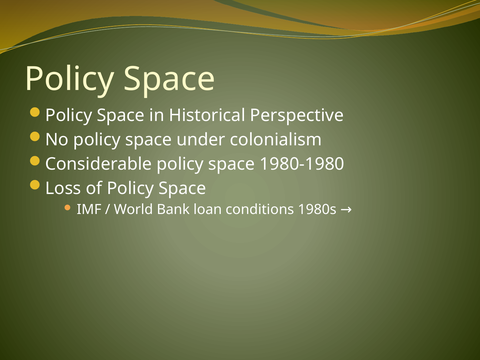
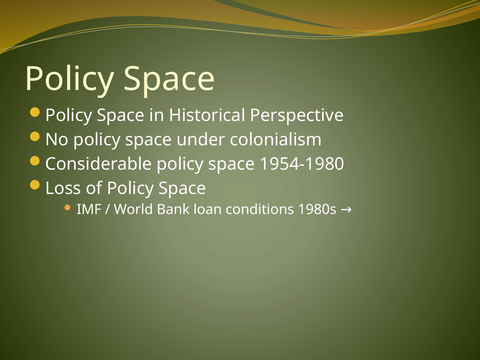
1980-1980: 1980-1980 -> 1954-1980
